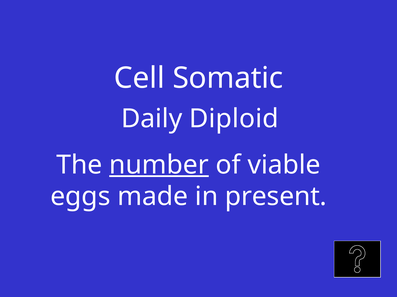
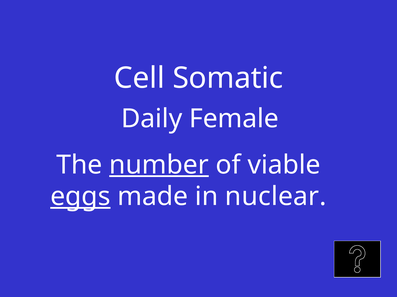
Diploid: Diploid -> Female
eggs underline: none -> present
present: present -> nuclear
